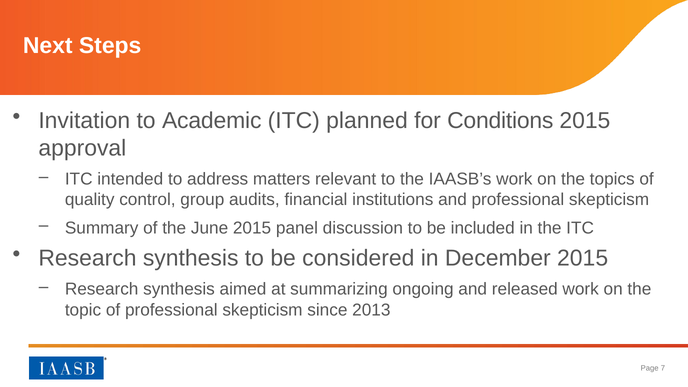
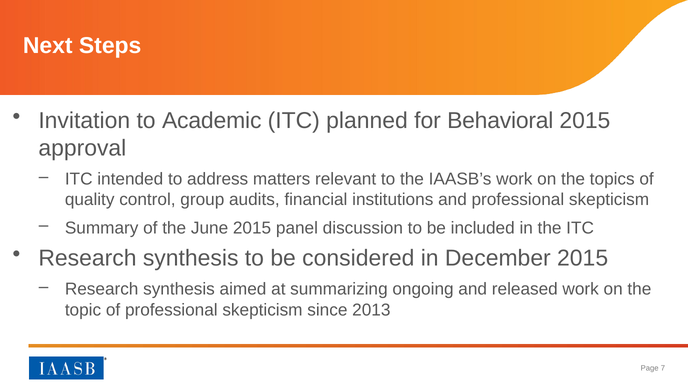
Conditions: Conditions -> Behavioral
